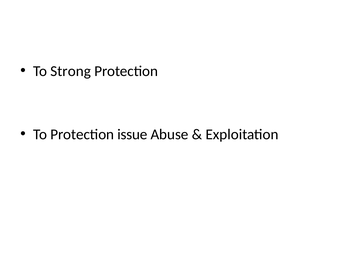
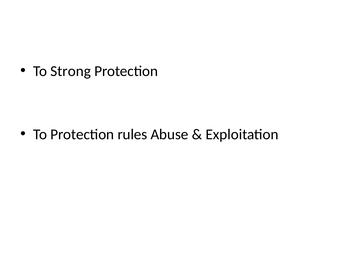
issue: issue -> rules
